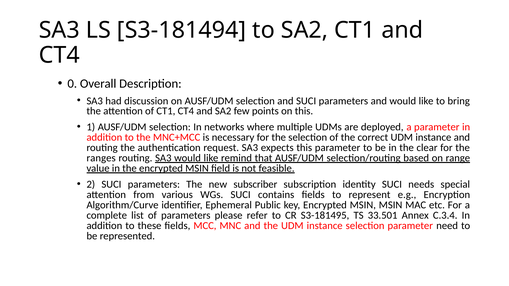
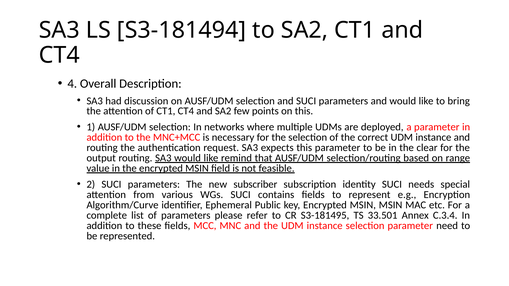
0: 0 -> 4
ranges: ranges -> output
